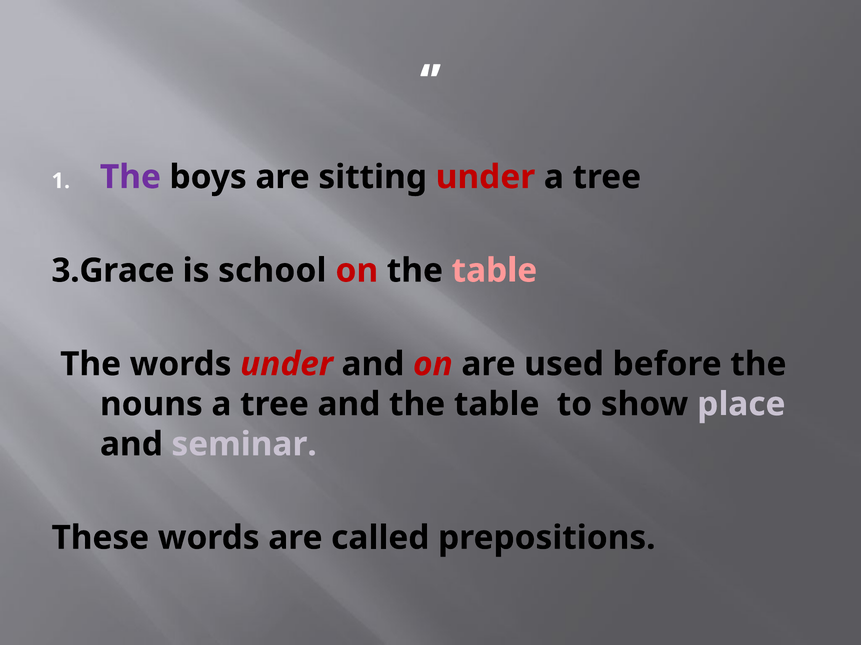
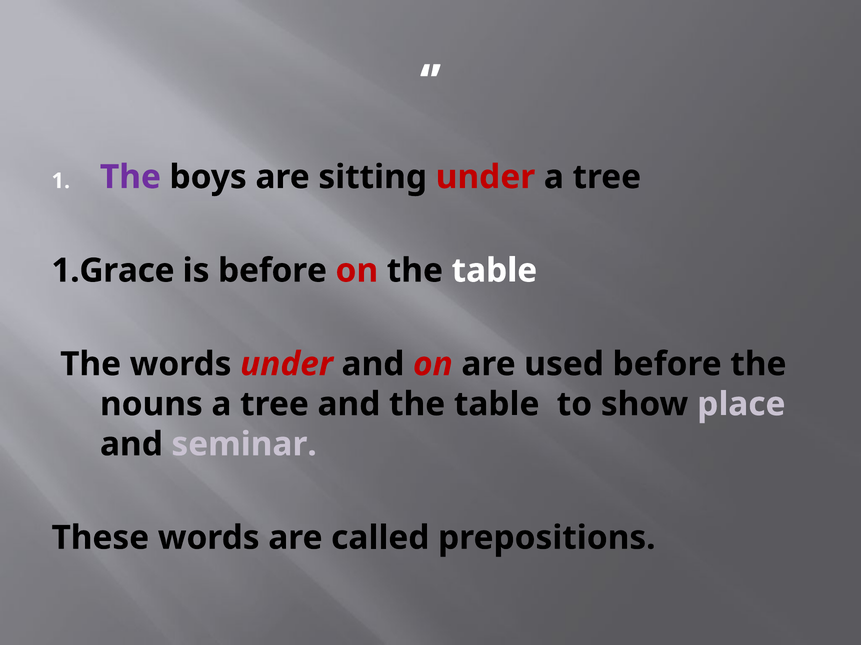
3.Grace: 3.Grace -> 1.Grace
is school: school -> before
table at (494, 271) colour: pink -> white
